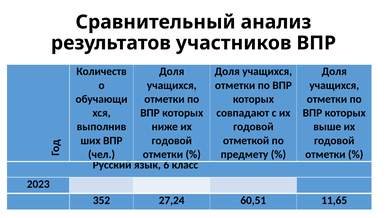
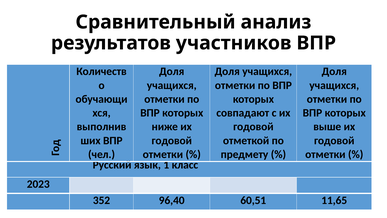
6: 6 -> 1
27,24: 27,24 -> 96,40
